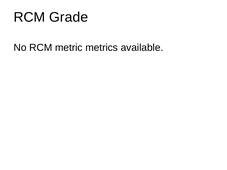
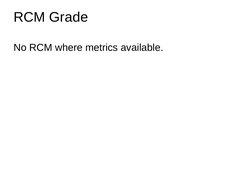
metric: metric -> where
